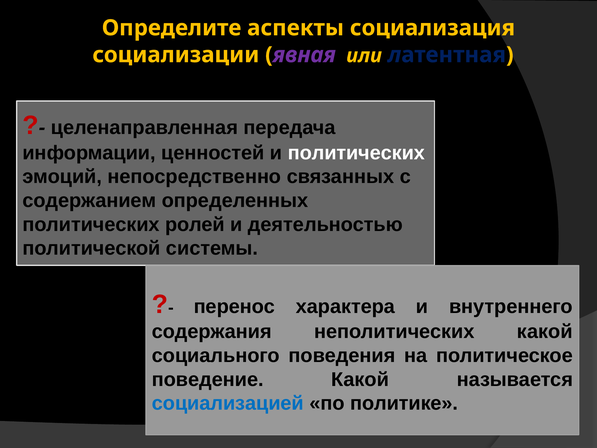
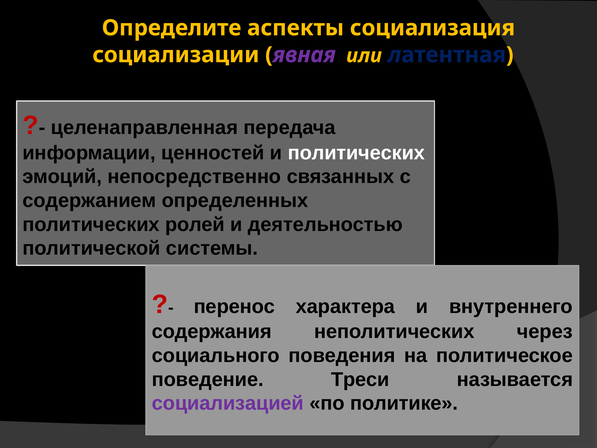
неполитических какой: какой -> через
поведение Какой: Какой -> Треси
социализацией colour: blue -> purple
